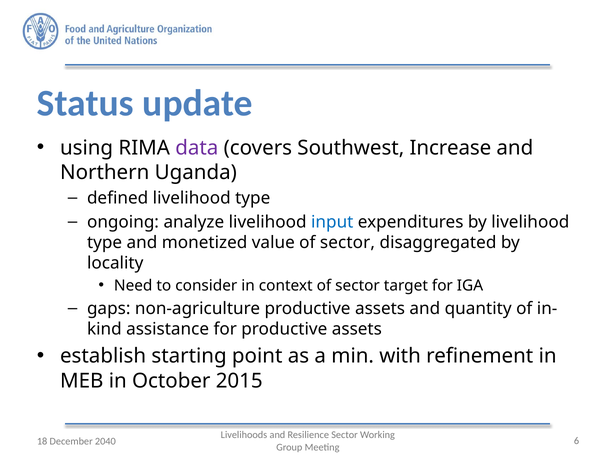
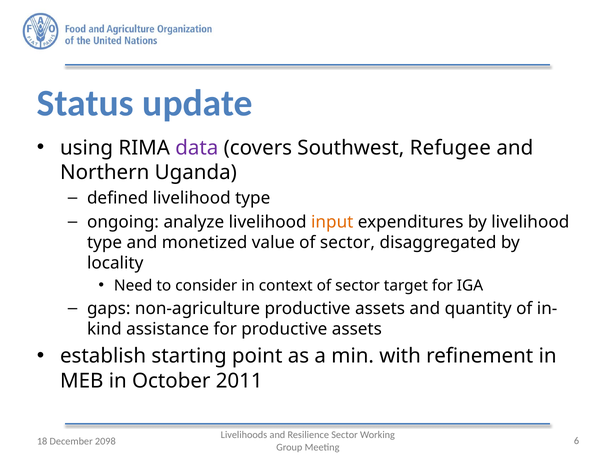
Increase: Increase -> Refugee
input colour: blue -> orange
2015: 2015 -> 2011
2040: 2040 -> 2098
